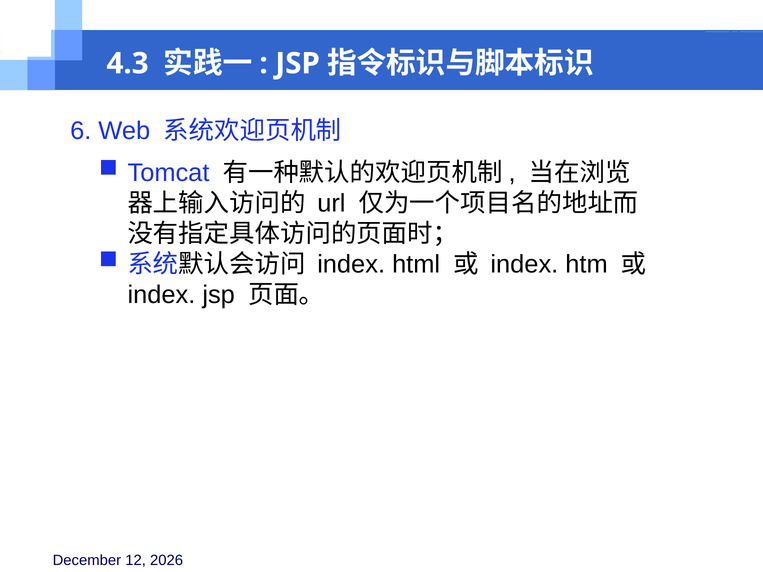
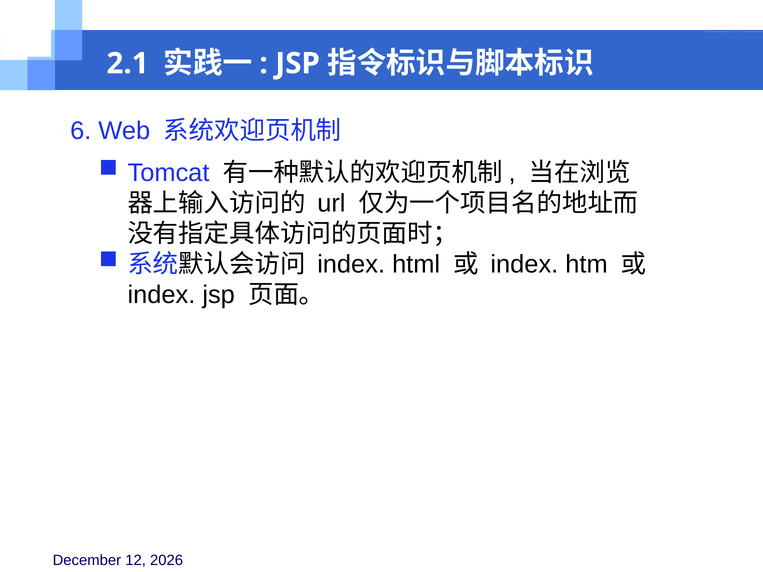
4.3: 4.3 -> 2.1
